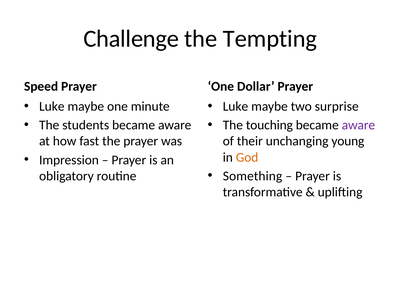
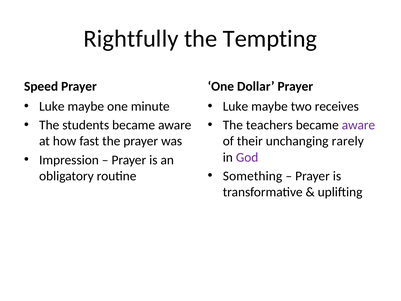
Challenge: Challenge -> Rightfully
surprise: surprise -> receives
touching: touching -> teachers
young: young -> rarely
God colour: orange -> purple
